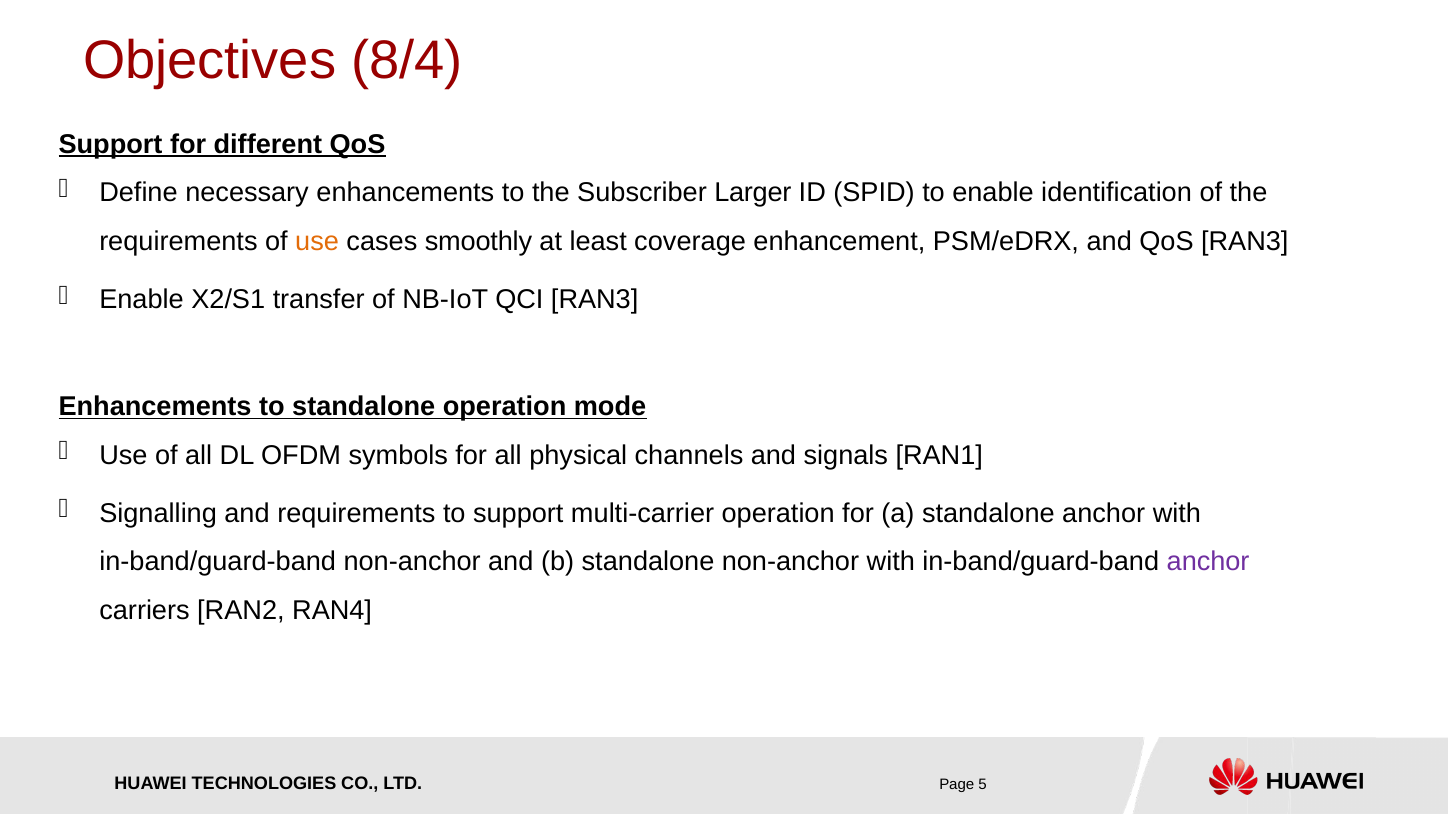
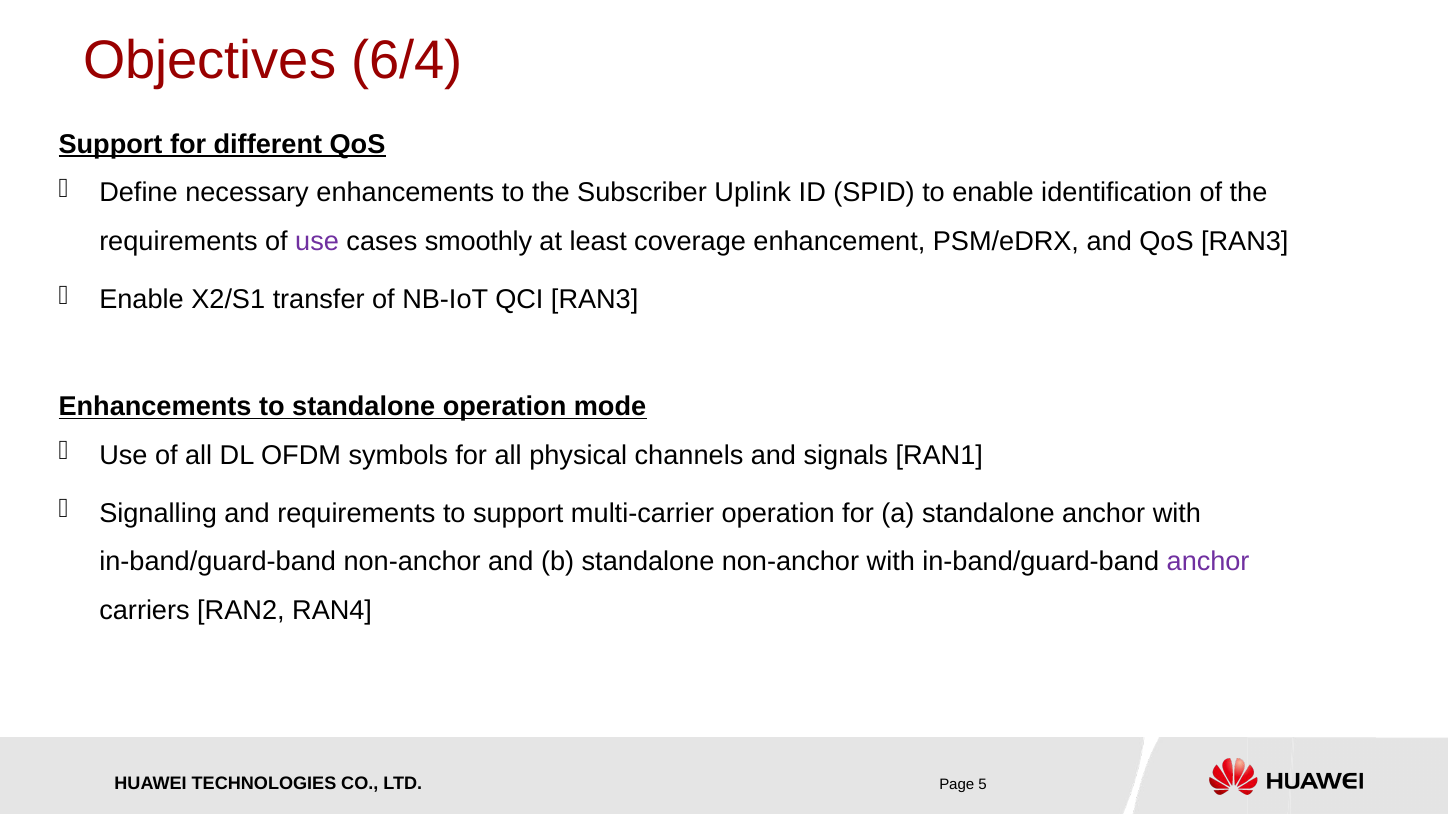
8/4: 8/4 -> 6/4
Larger: Larger -> Uplink
use at (317, 242) colour: orange -> purple
